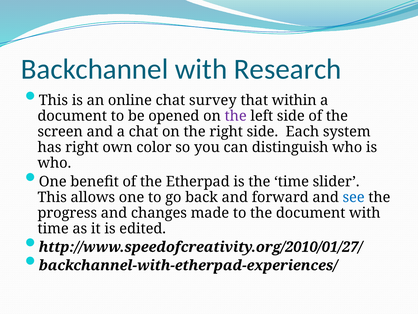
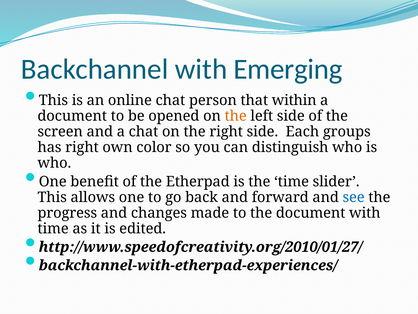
Research: Research -> Emerging
survey: survey -> person
the at (236, 116) colour: purple -> orange
system: system -> groups
